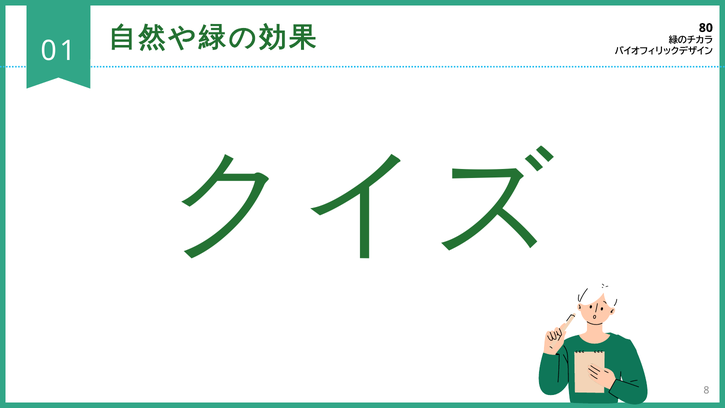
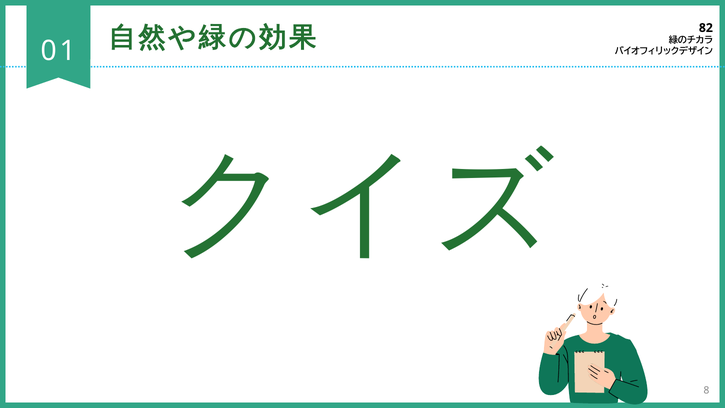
80: 80 -> 82
